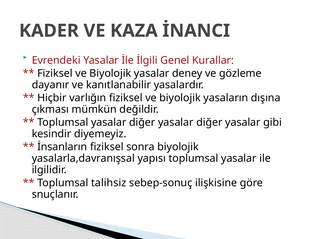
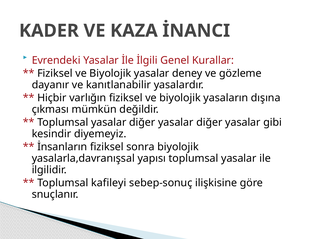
talihsiz: talihsiz -> kafileyi
